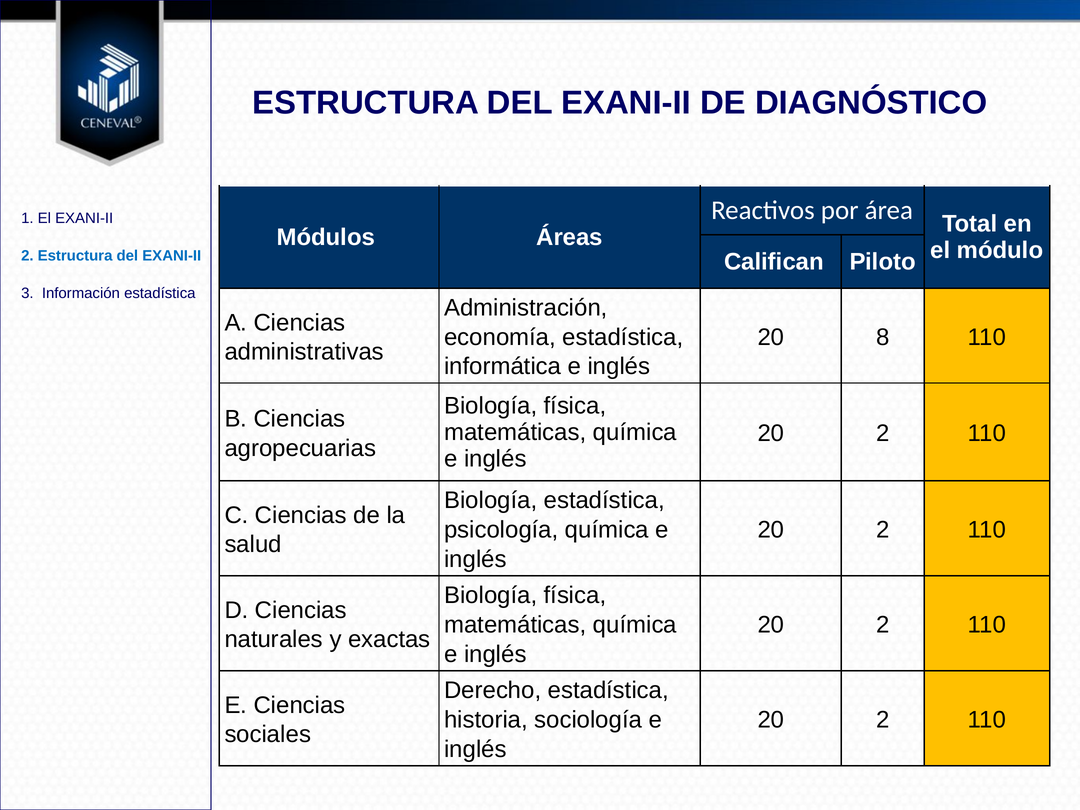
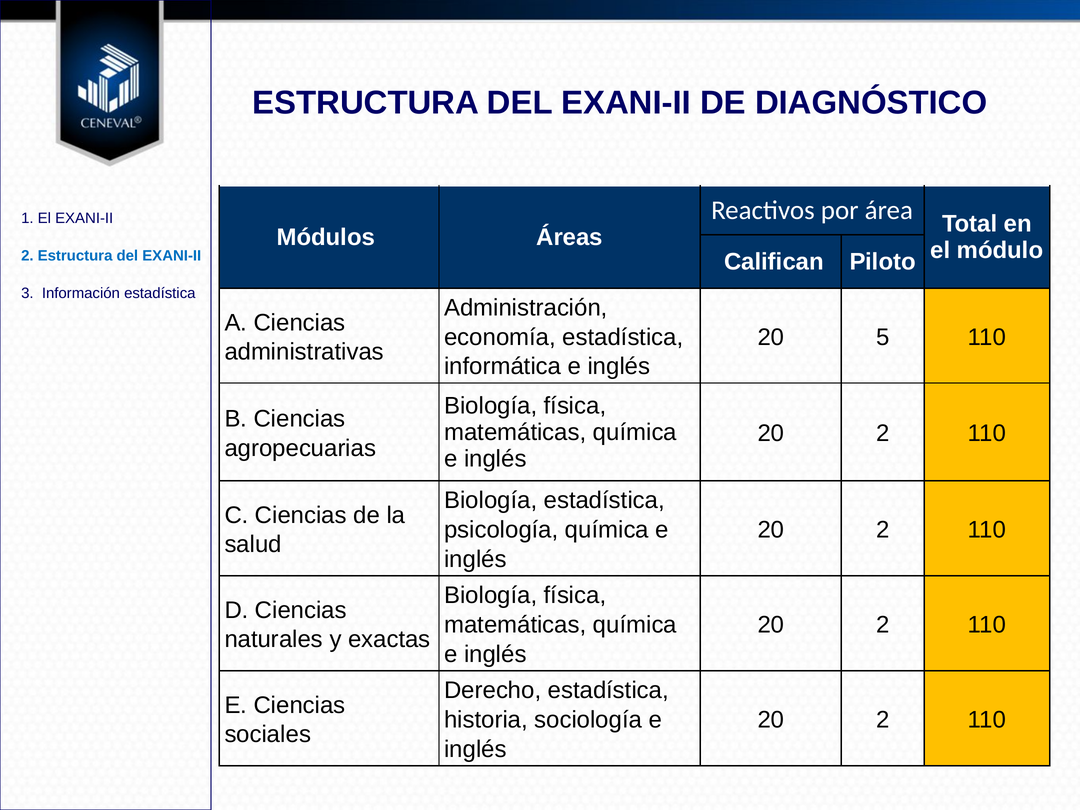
8: 8 -> 5
